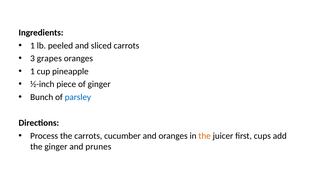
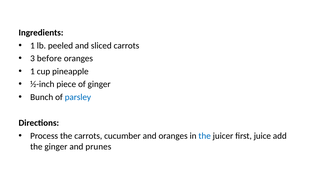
grapes: grapes -> before
the at (205, 136) colour: orange -> blue
cups: cups -> juice
